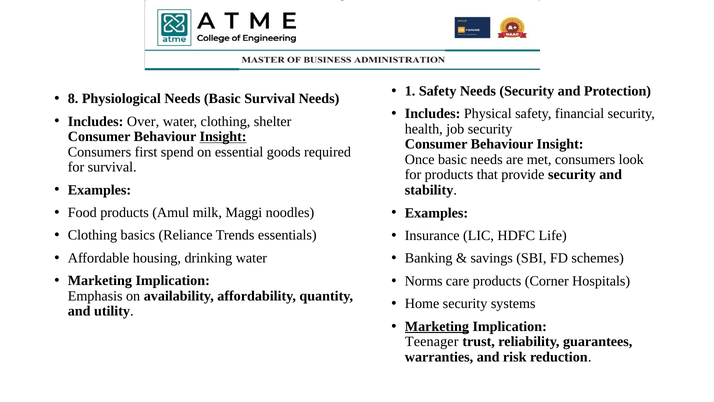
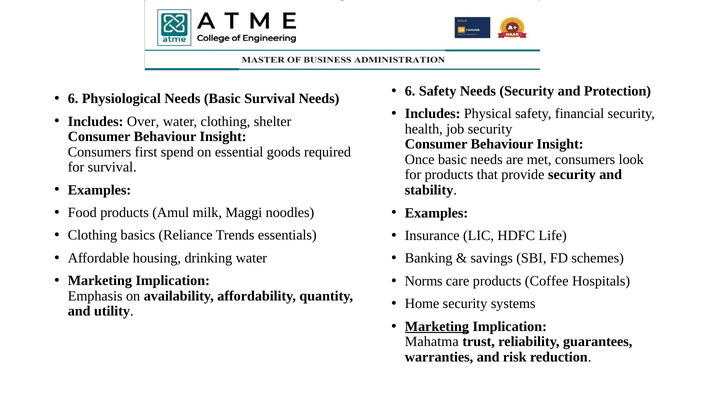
1 at (410, 91): 1 -> 6
8 at (73, 99): 8 -> 6
Insight at (223, 136) underline: present -> none
Corner: Corner -> Coffee
Teenager: Teenager -> Mahatma
